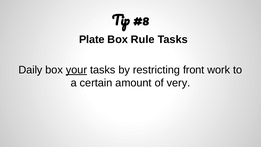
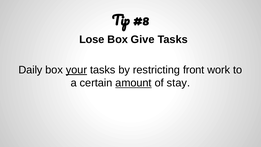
Plate: Plate -> Lose
Rule: Rule -> Give
amount underline: none -> present
very: very -> stay
